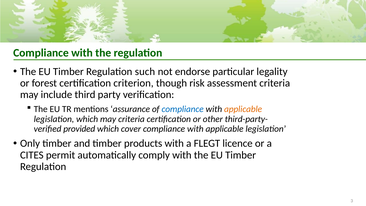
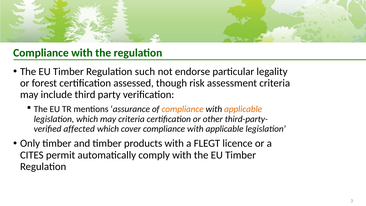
criterion: criterion -> assessed
compliance at (183, 109) colour: blue -> orange
provided: provided -> affected
